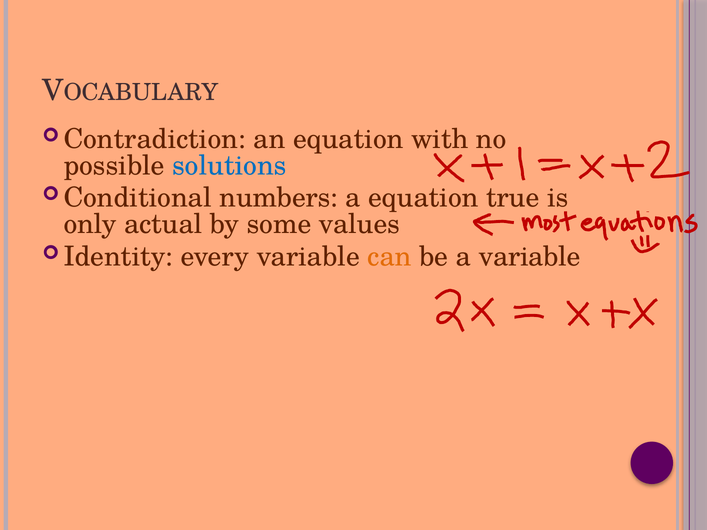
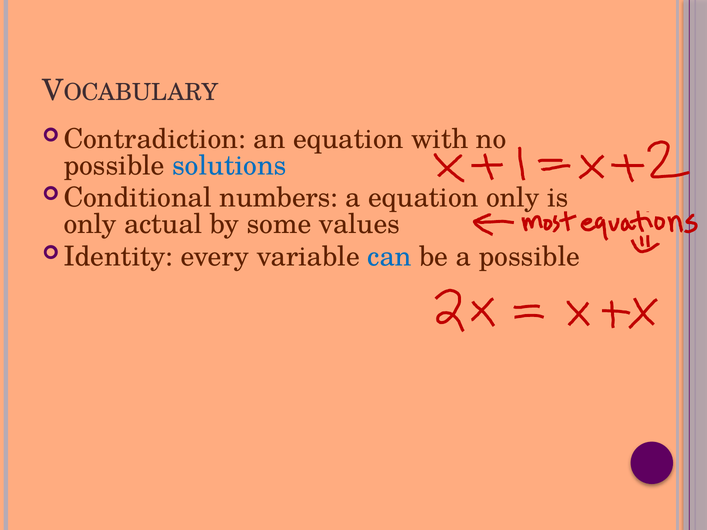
equation true: true -> only
can colour: orange -> blue
a variable: variable -> possible
